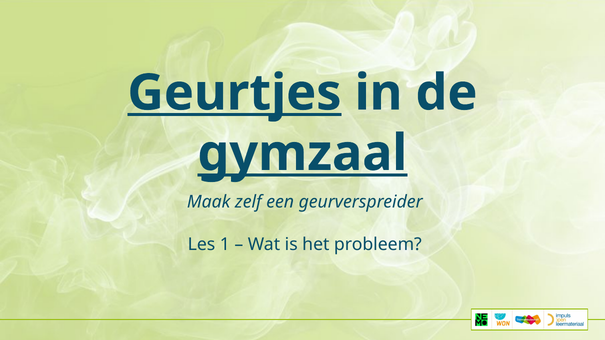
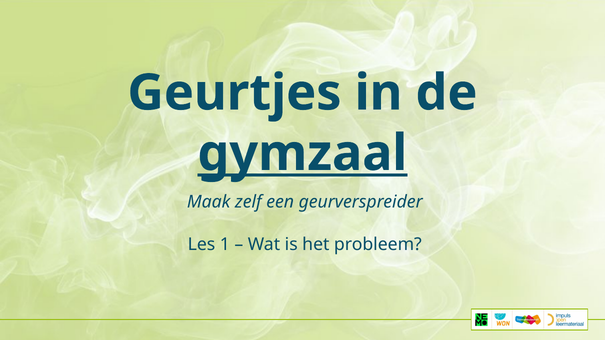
Geurtjes underline: present -> none
